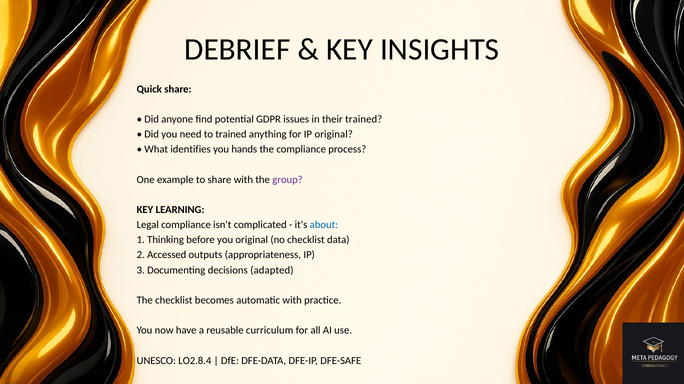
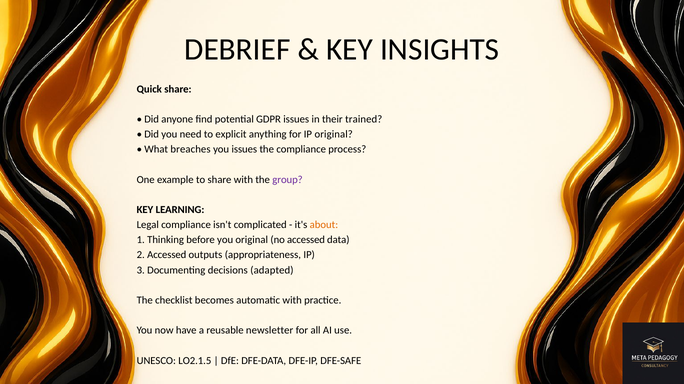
to trained: trained -> explicit
identifies: identifies -> breaches
you hands: hands -> issues
about colour: blue -> orange
no checklist: checklist -> accessed
curriculum: curriculum -> newsletter
LO2.8.4: LO2.8.4 -> LO2.1.5
